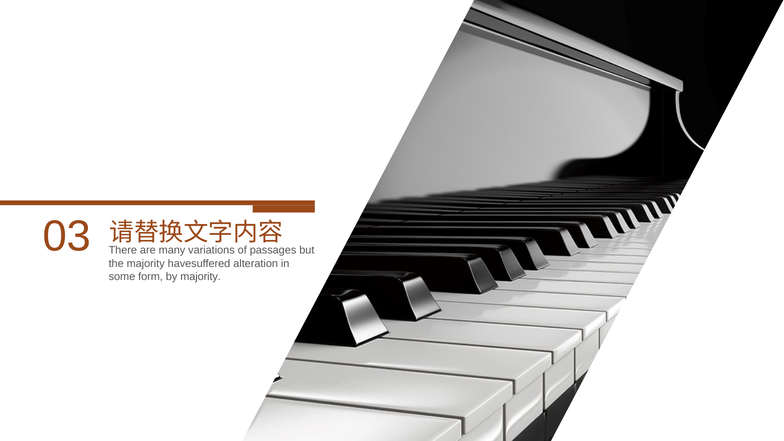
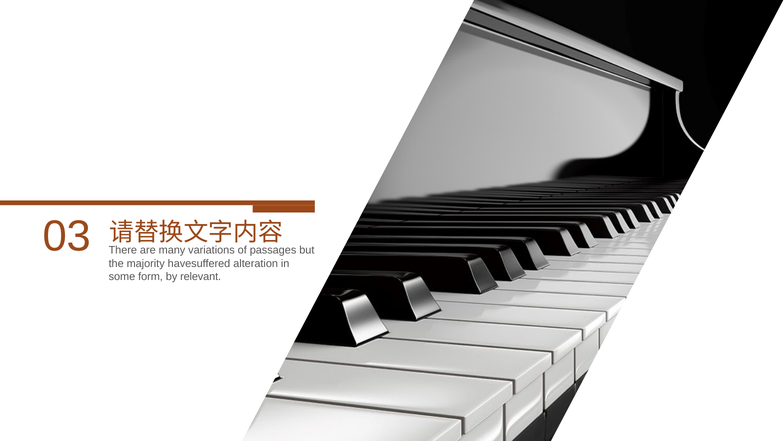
by majority: majority -> relevant
